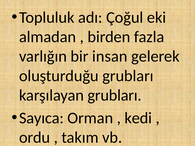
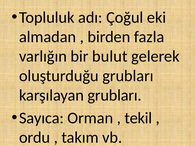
insan: insan -> bulut
kedi: kedi -> tekil
